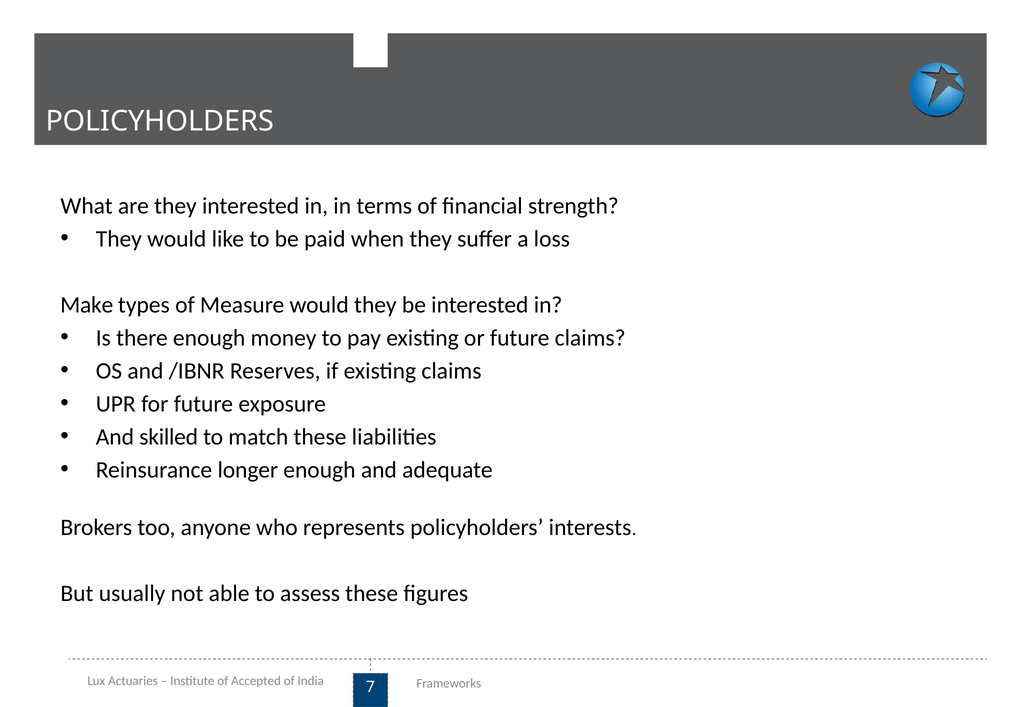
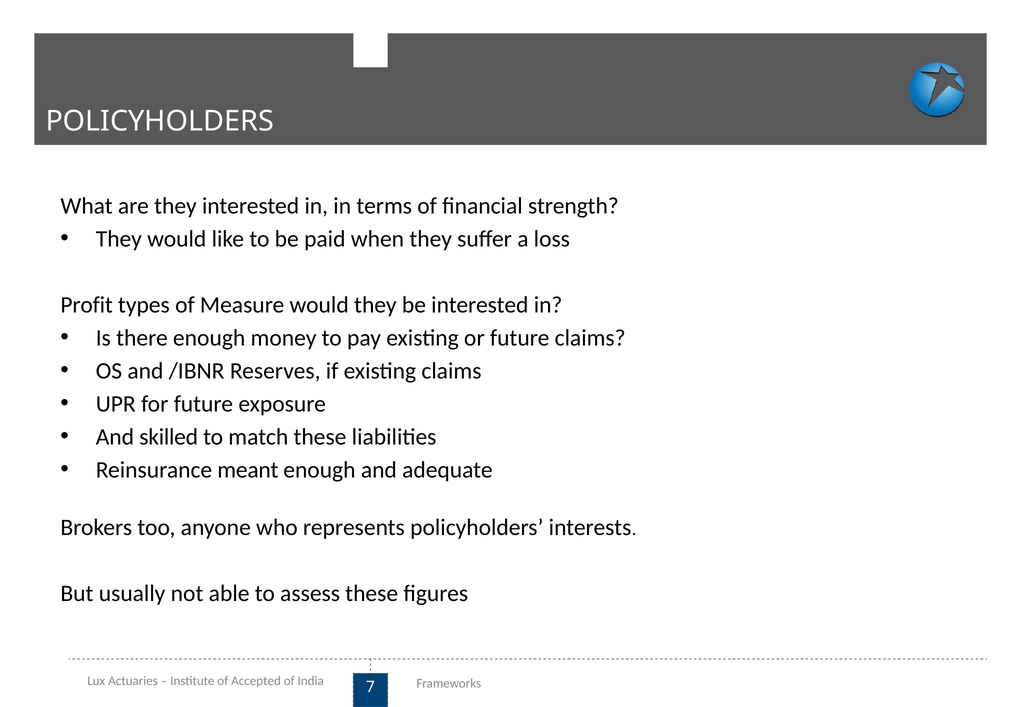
Make: Make -> Profit
longer: longer -> meant
